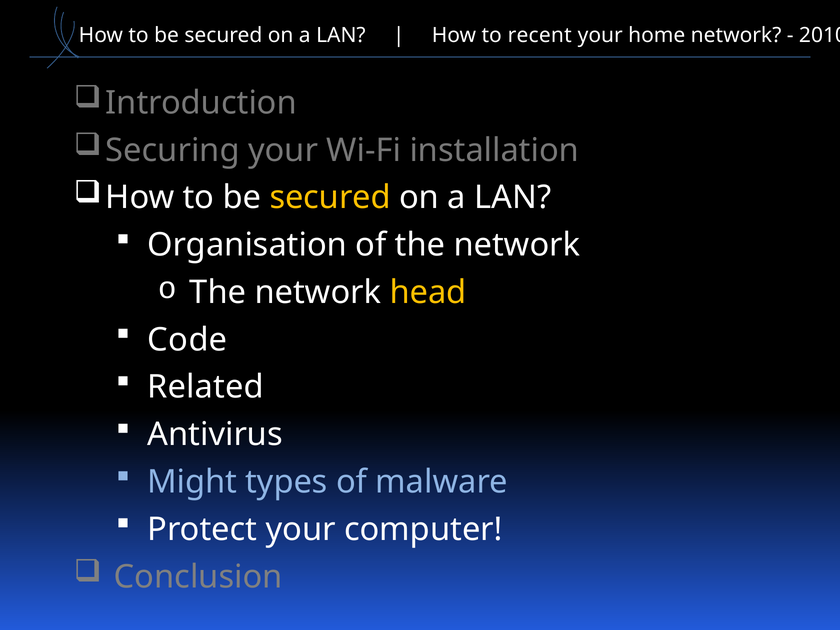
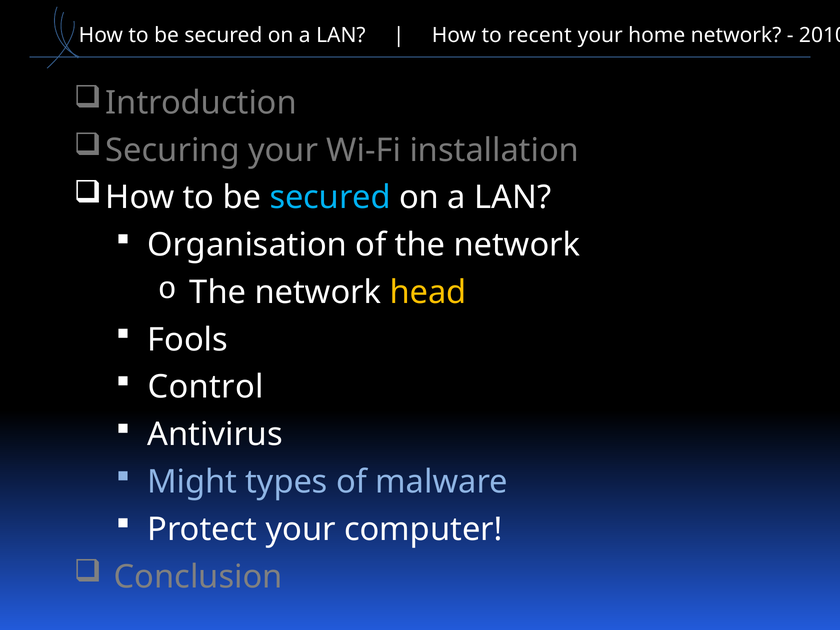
secured at (330, 198) colour: yellow -> light blue
Code: Code -> Fools
Related: Related -> Control
